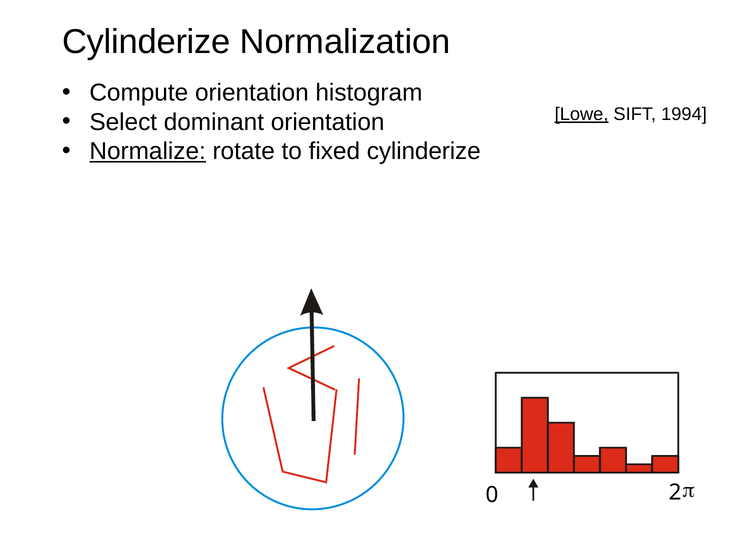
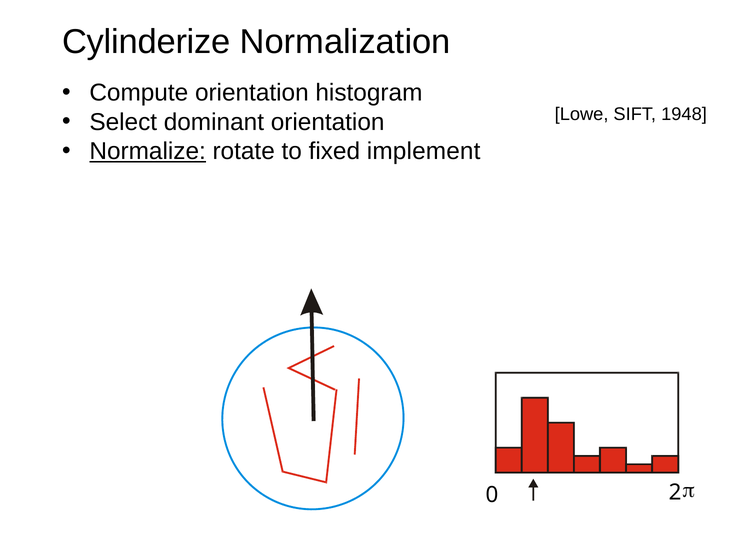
Lowe underline: present -> none
1994: 1994 -> 1948
fixed cylinderize: cylinderize -> implement
